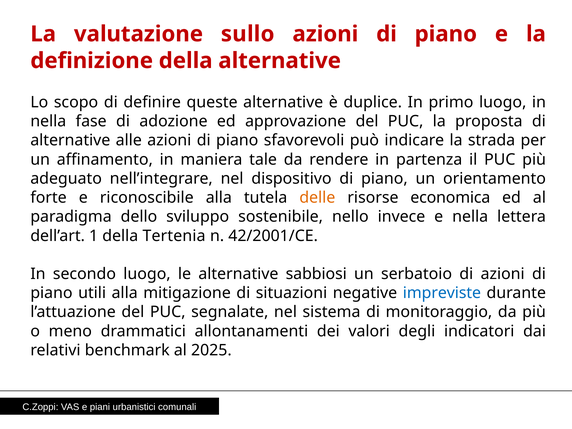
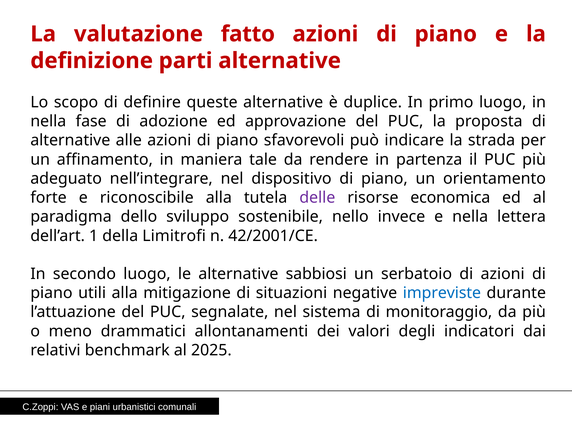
sullo: sullo -> fatto
definizione della: della -> parti
delle colour: orange -> purple
Tertenia: Tertenia -> Limitrofi
